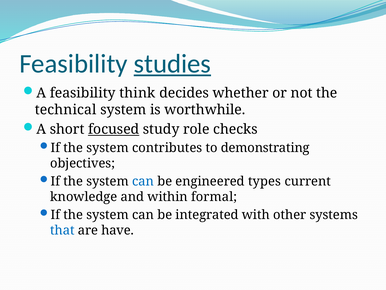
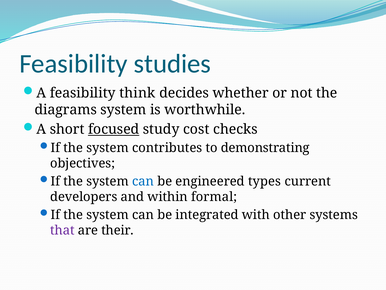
studies underline: present -> none
technical: technical -> diagrams
role: role -> cost
knowledge: knowledge -> developers
that colour: blue -> purple
have: have -> their
